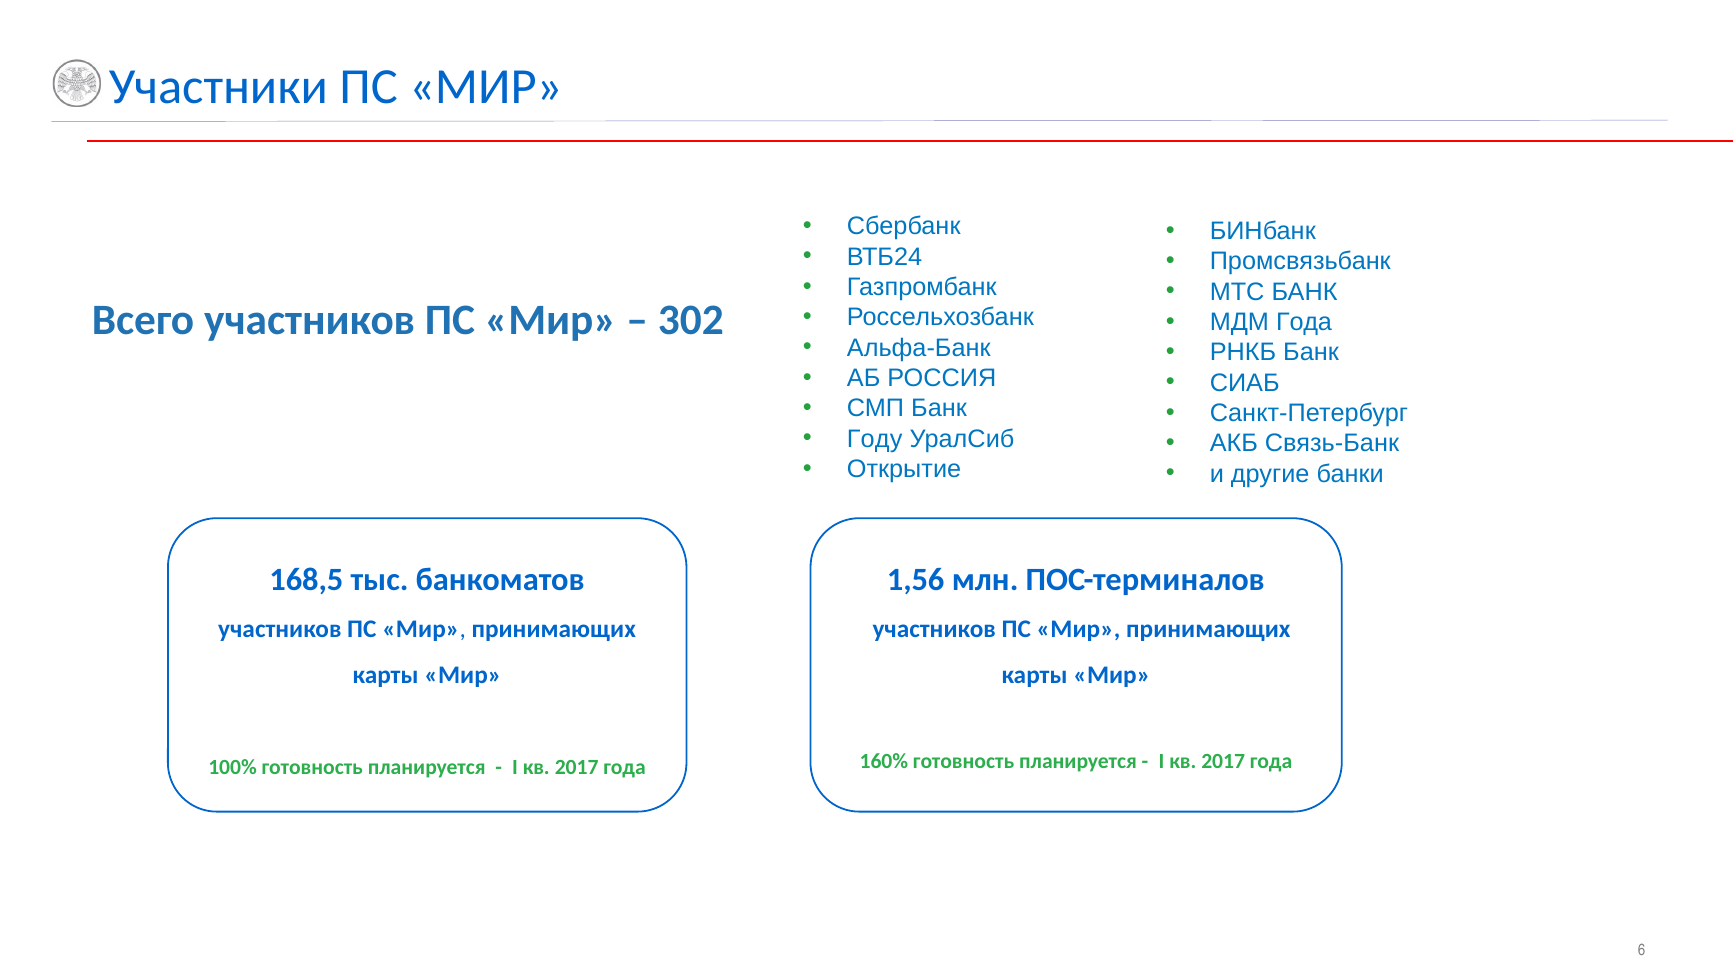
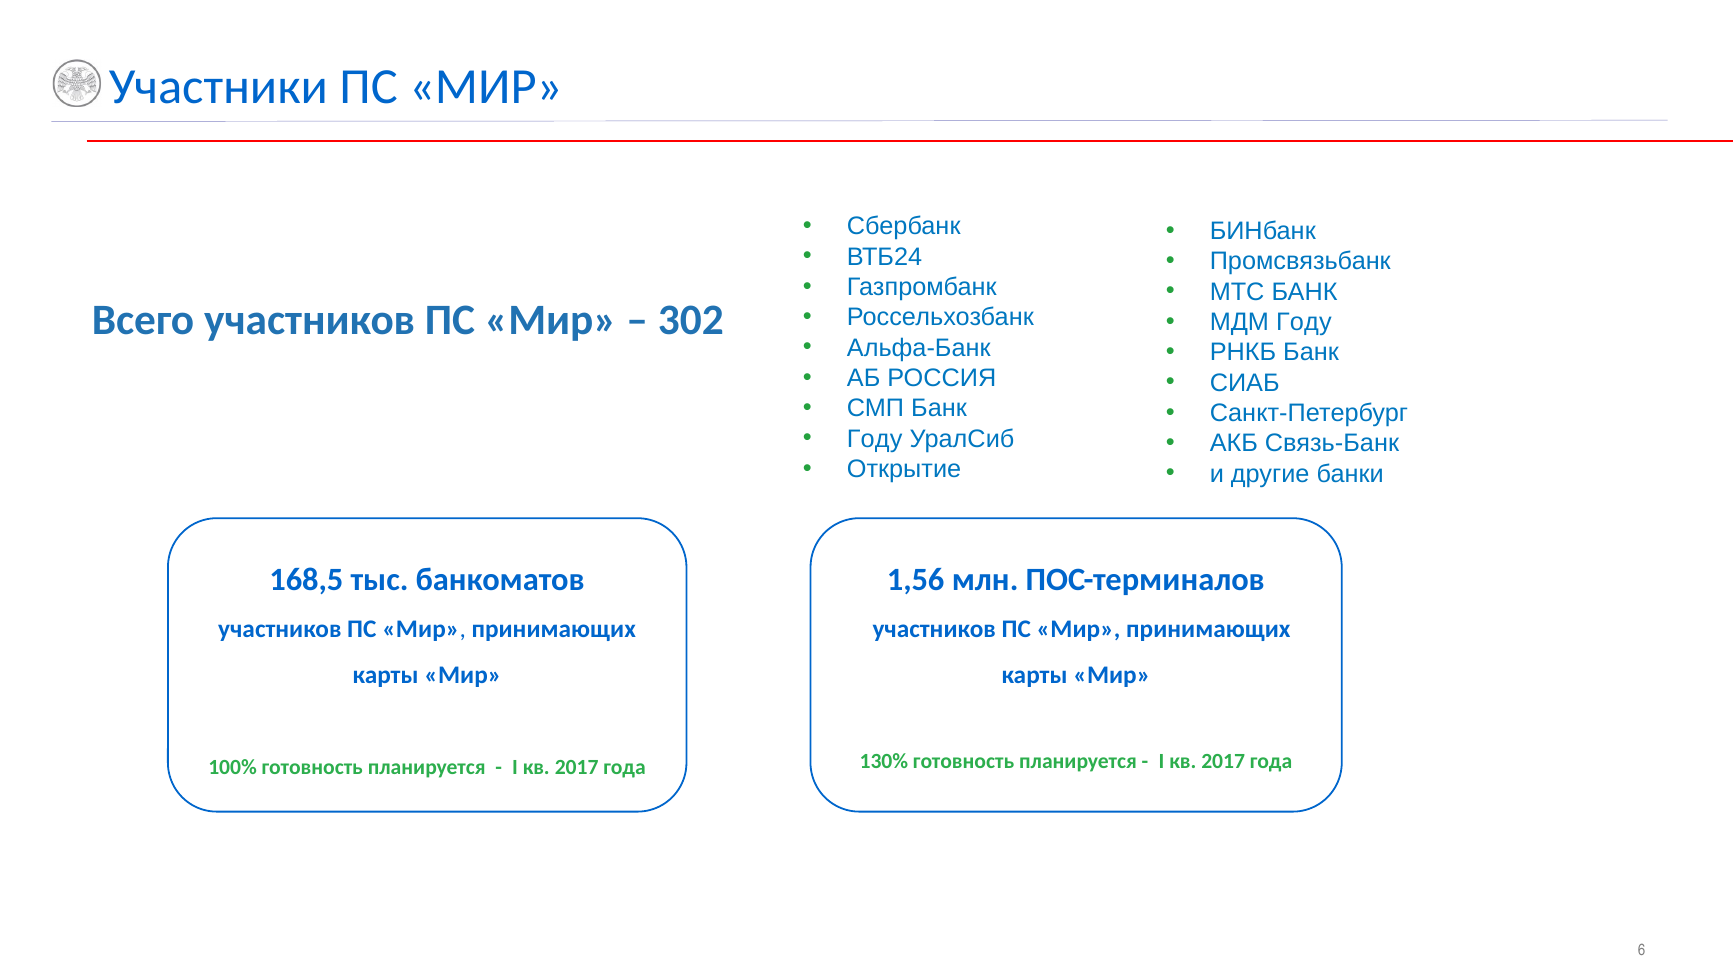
МДМ Года: Года -> Году
160%: 160% -> 130%
